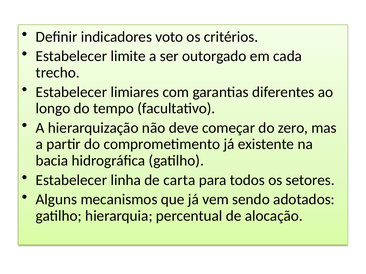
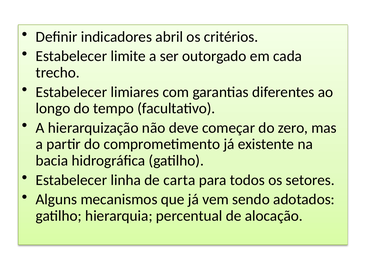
voto: voto -> abril
